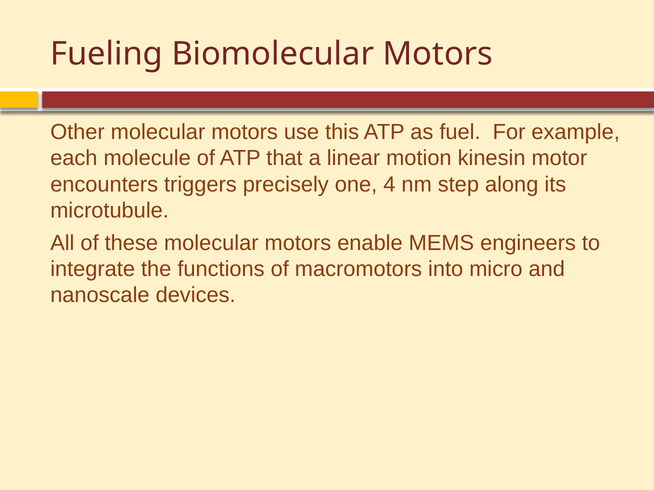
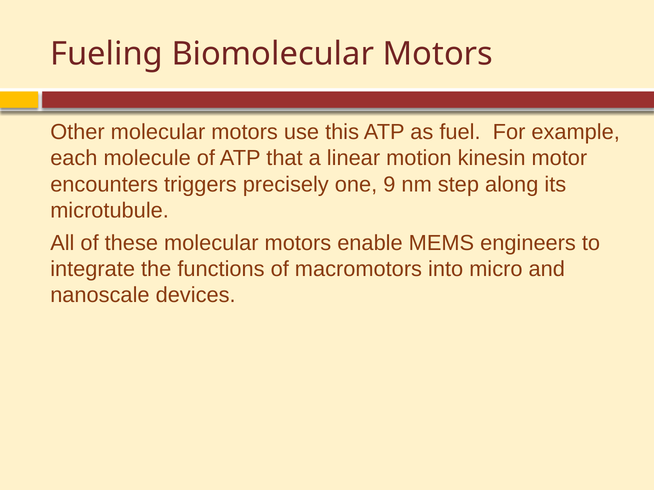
4: 4 -> 9
